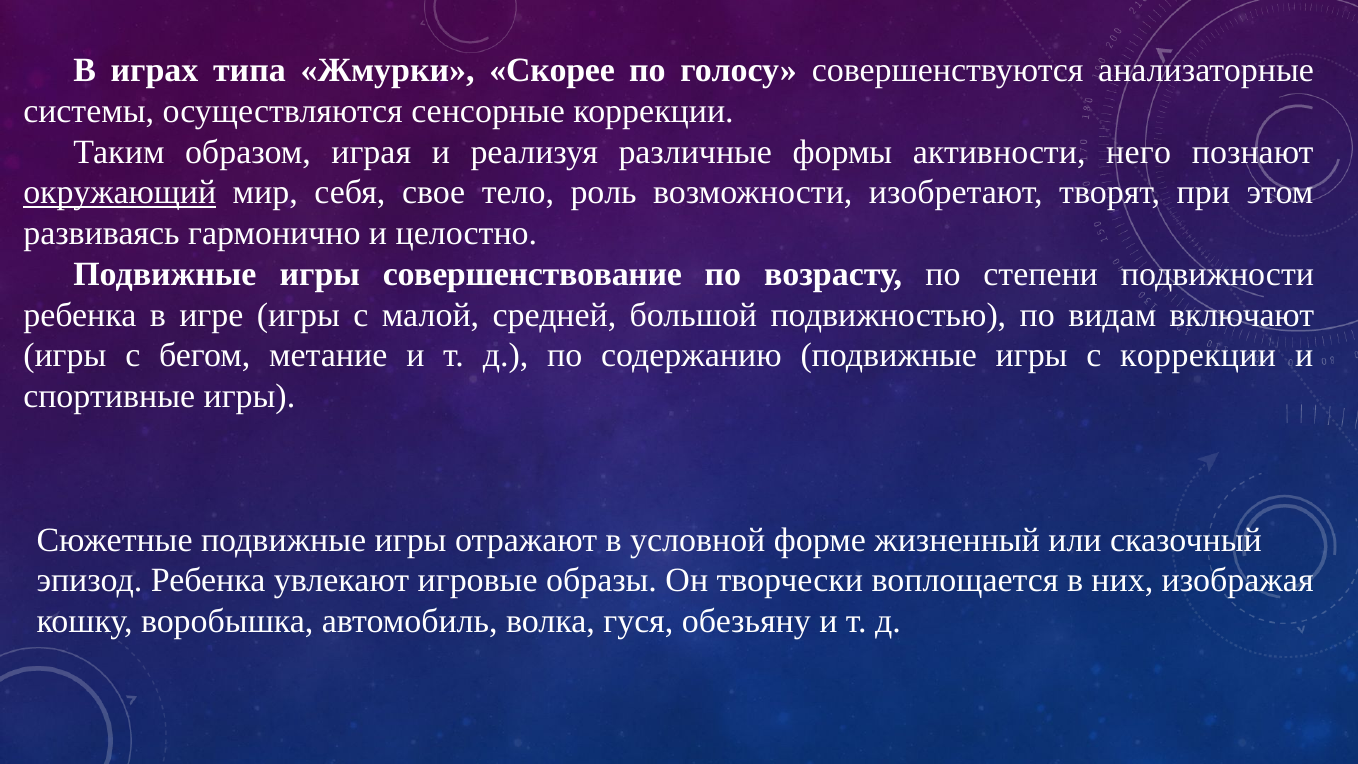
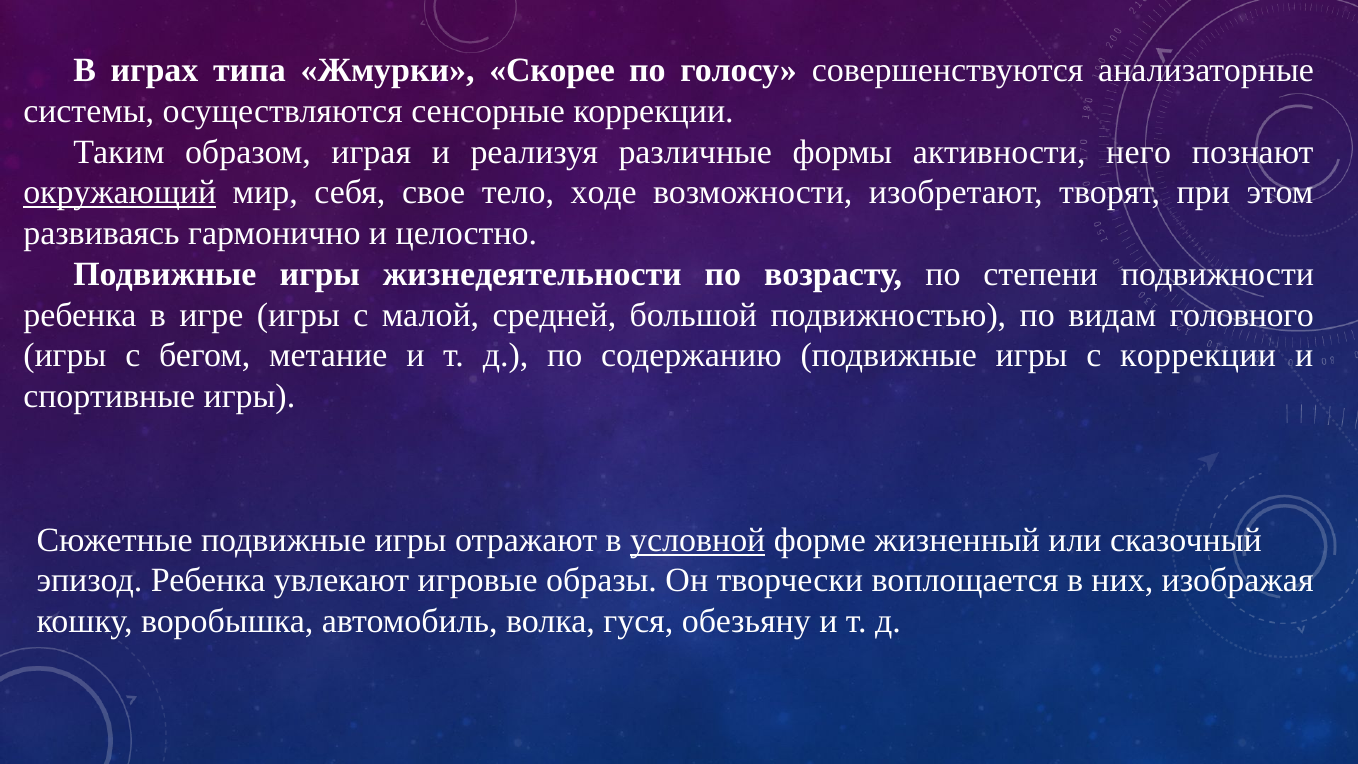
роль: роль -> ходе
совершенствование: совершенствование -> жизнедеятельности
включают: включают -> головного
условной underline: none -> present
